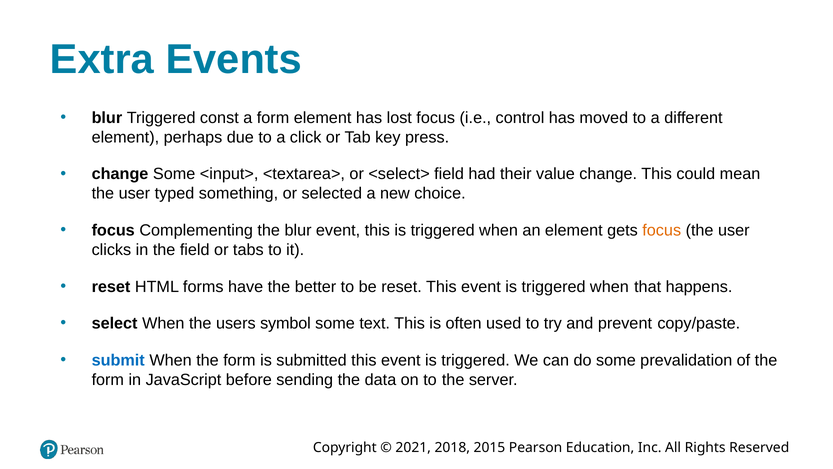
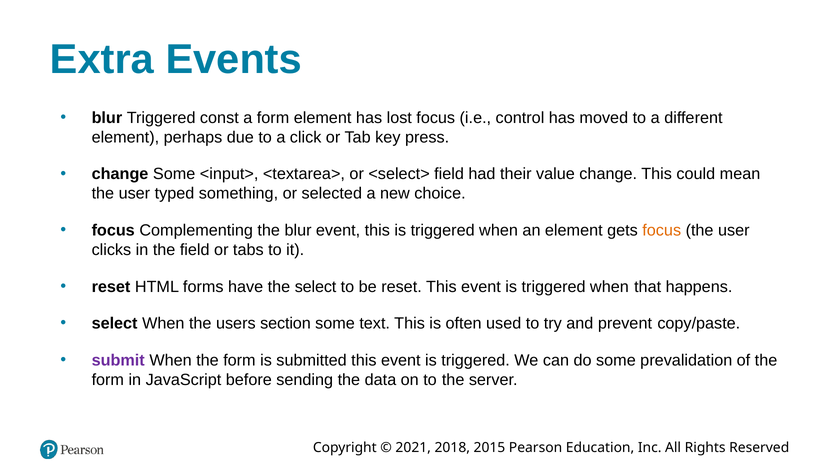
the better: better -> select
symbol: symbol -> section
submit colour: blue -> purple
